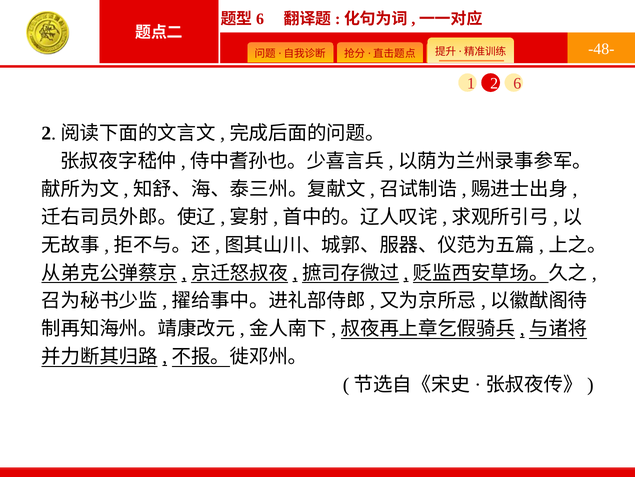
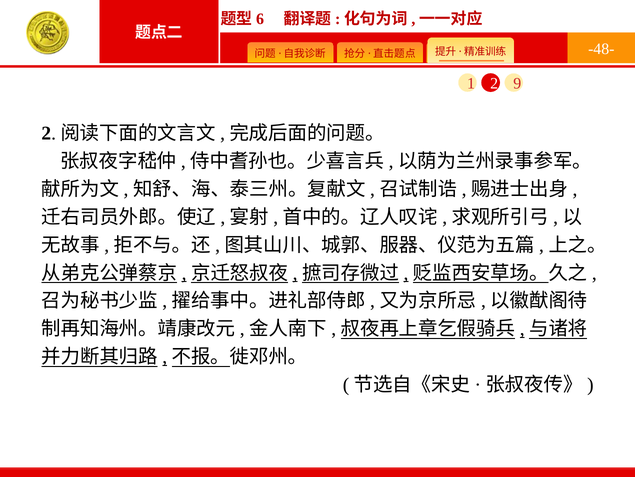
6: 6 -> 9
